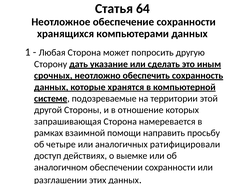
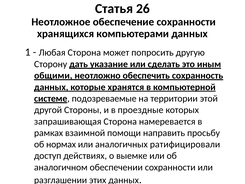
64: 64 -> 26
срочных: срочных -> общими
отношение: отношение -> проездные
четыре: четыре -> нормах
